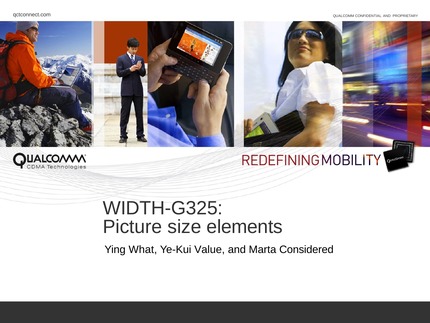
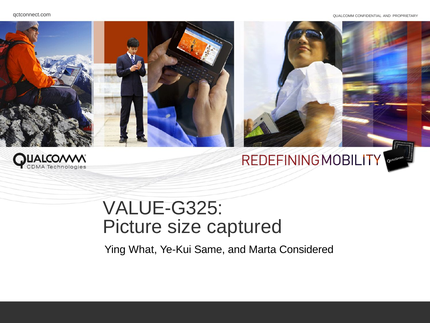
WIDTH-G325: WIDTH-G325 -> VALUE-G325
elements: elements -> captured
Value: Value -> Same
